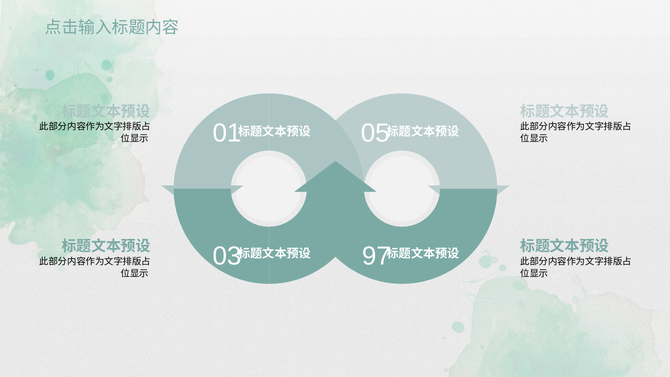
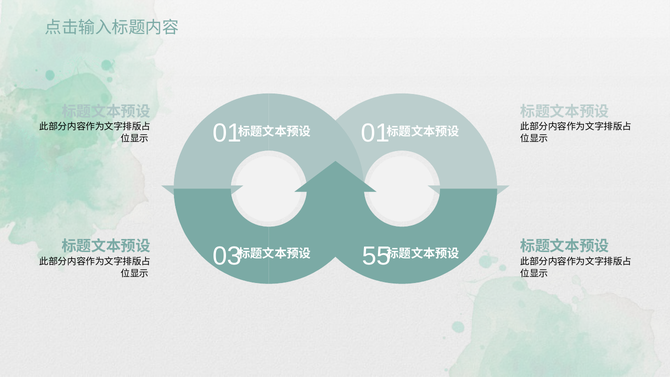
01 05: 05 -> 01
97: 97 -> 55
